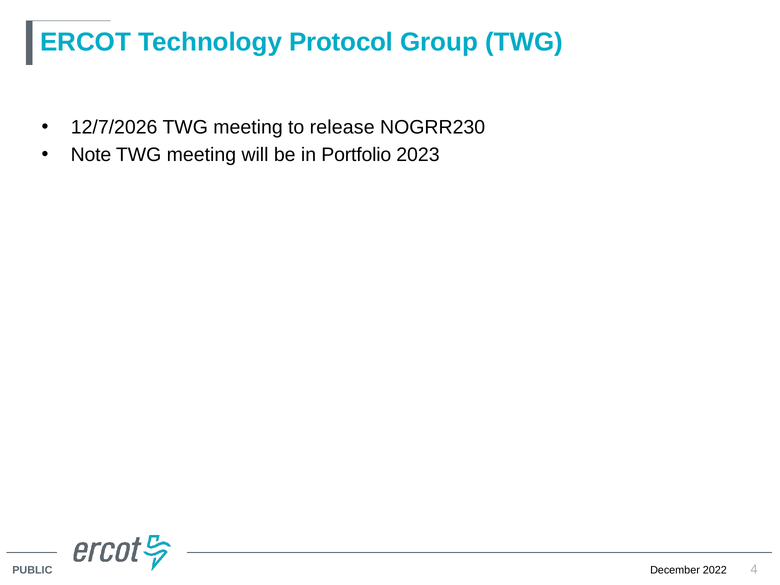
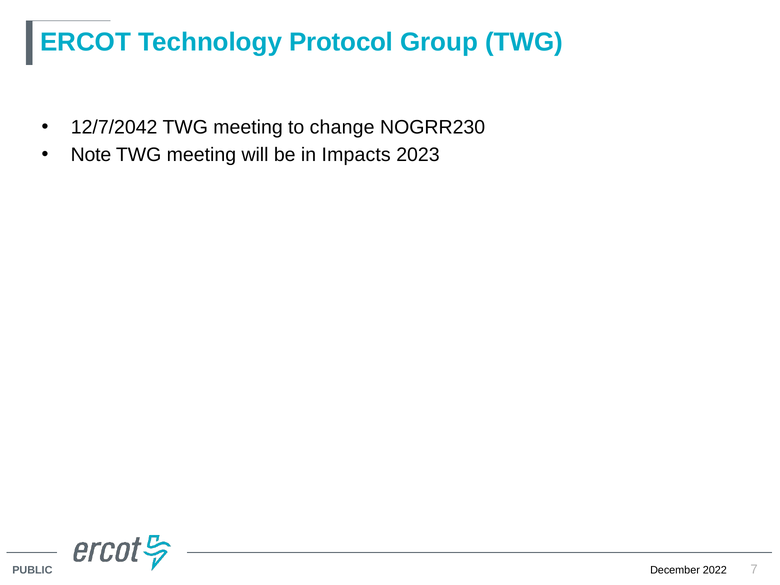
12/7/2026: 12/7/2026 -> 12/7/2042
release: release -> change
Portfolio: Portfolio -> Impacts
4: 4 -> 7
